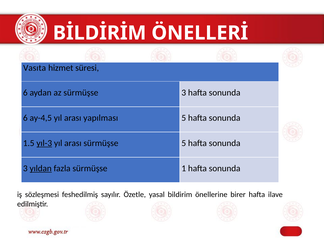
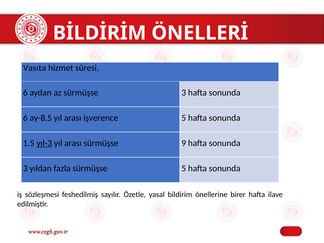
ay-4,5: ay-4,5 -> ay-8,5
yapılması: yapılması -> işverence
sürmüşse 5: 5 -> 9
yıldan underline: present -> none
sürmüşse 1: 1 -> 5
